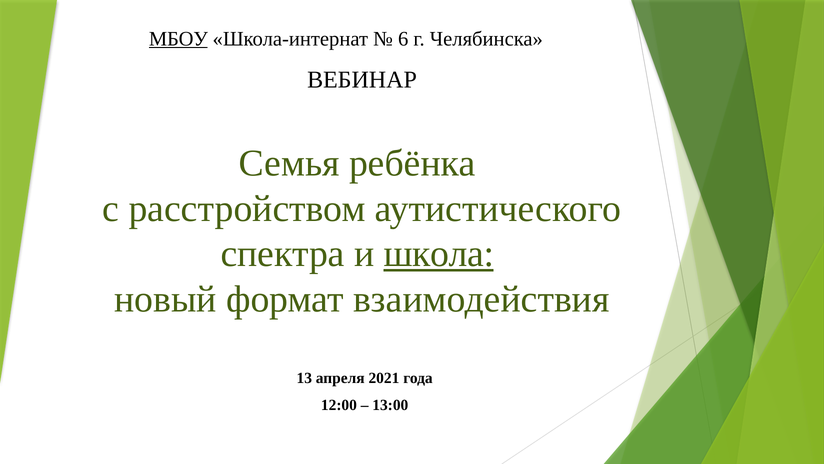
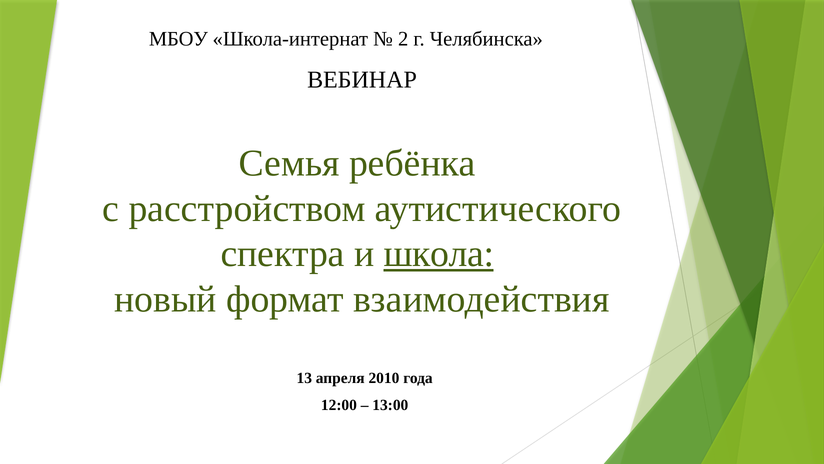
МБОУ underline: present -> none
6: 6 -> 2
2021: 2021 -> 2010
